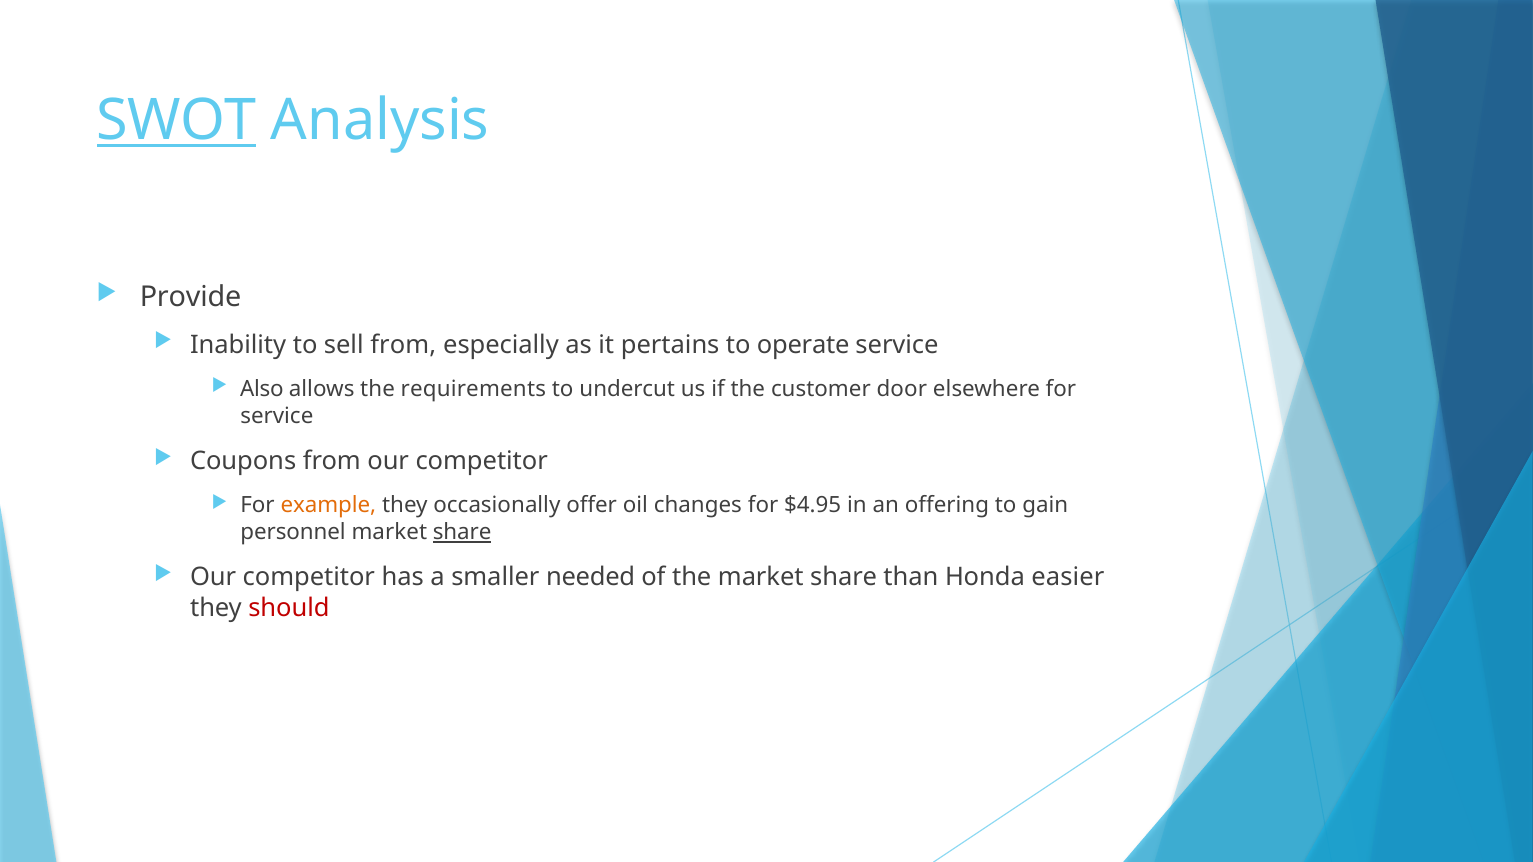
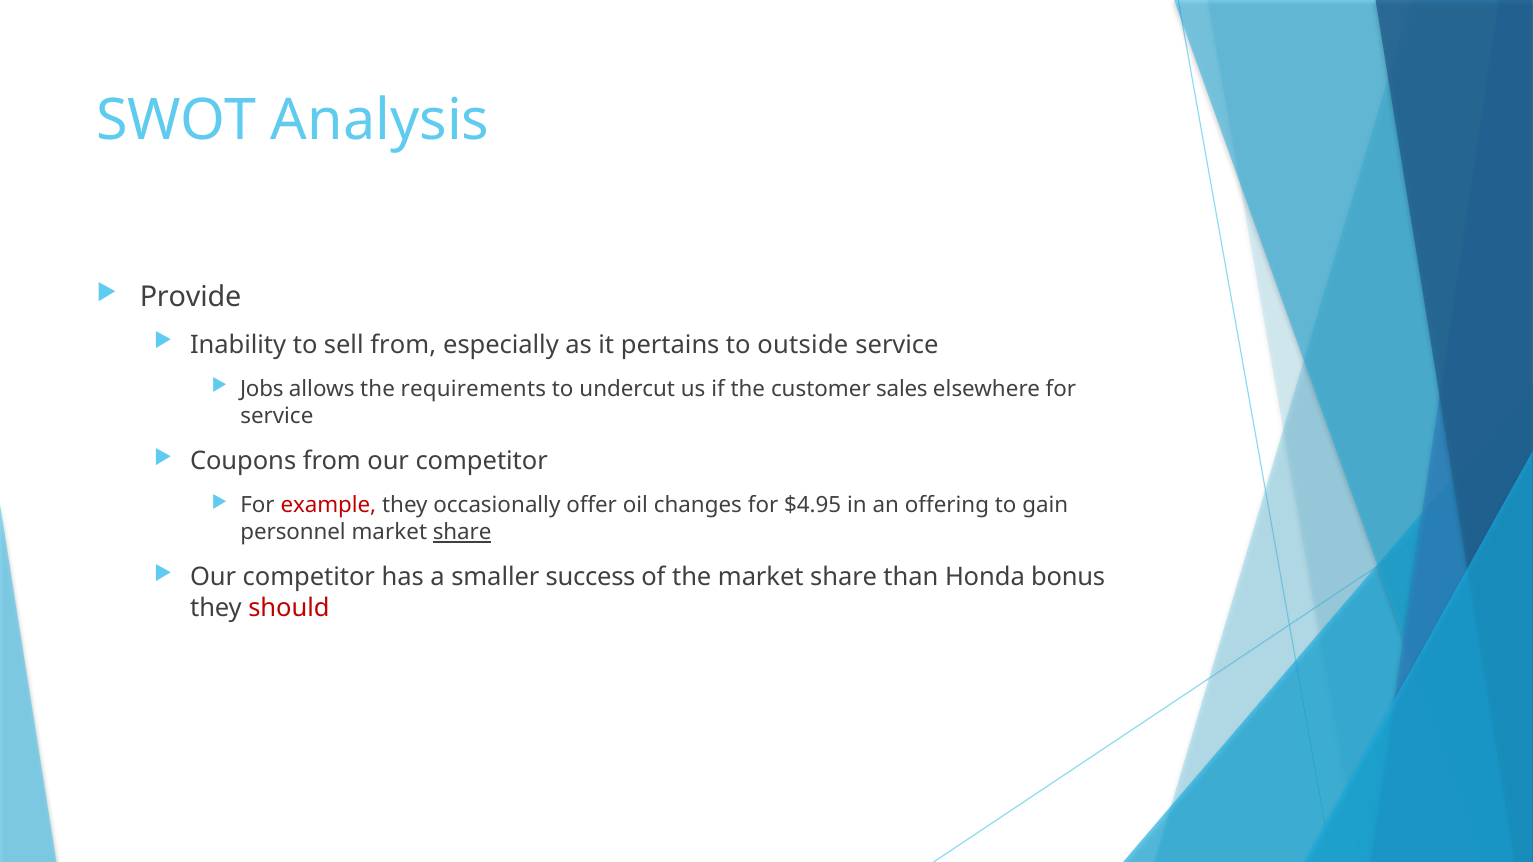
SWOT underline: present -> none
operate: operate -> outside
Also: Also -> Jobs
door: door -> sales
example colour: orange -> red
needed: needed -> success
easier: easier -> bonus
